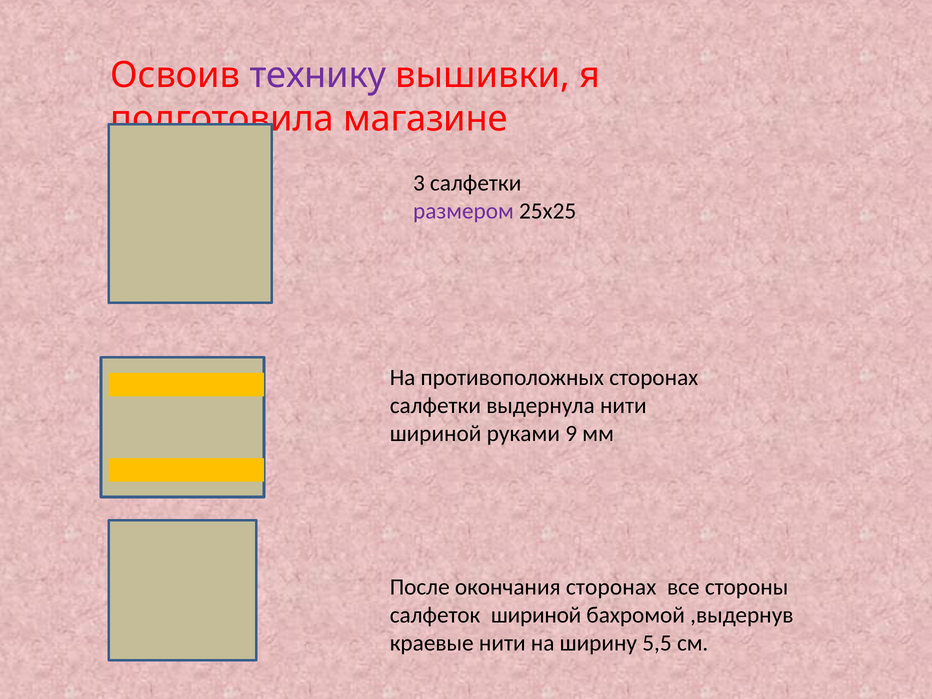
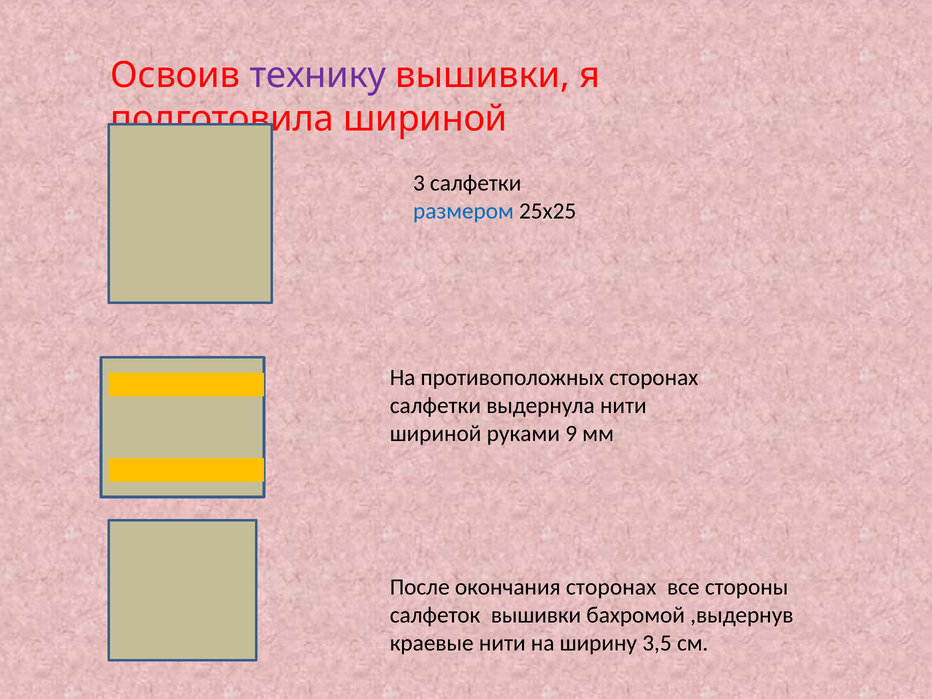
магазине at (425, 119): магазине -> шириной
размером colour: purple -> blue
салфеток шириной: шириной -> вышивки
5,5: 5,5 -> 3,5
